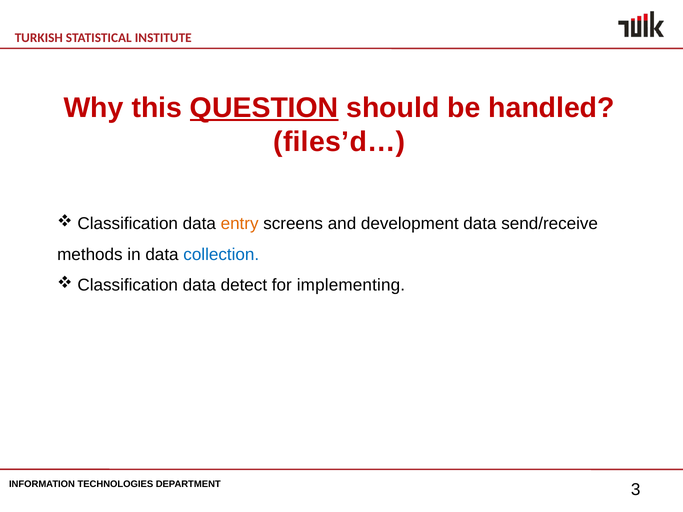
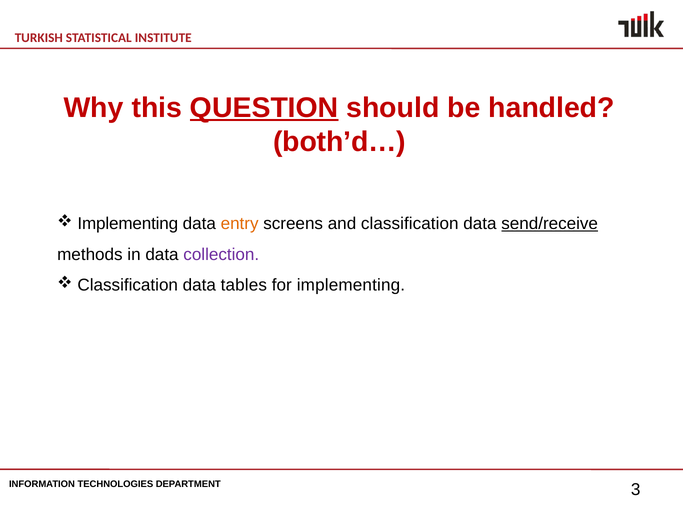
files’d…: files’d… -> both’d…
Classification at (128, 224): Classification -> Implementing
and development: development -> classification
send/receive underline: none -> present
collection colour: blue -> purple
detect: detect -> tables
